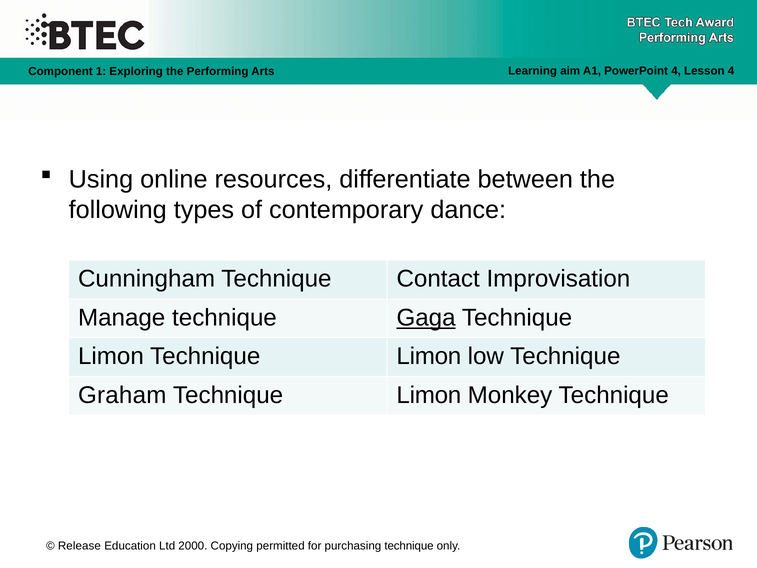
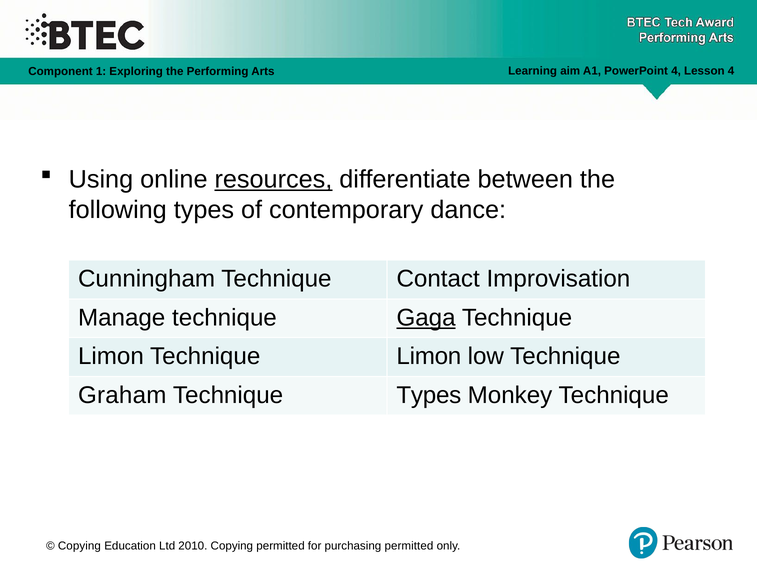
resources underline: none -> present
Limon at (429, 395): Limon -> Types
Release at (79, 546): Release -> Copying
2000: 2000 -> 2010
purchasing technique: technique -> permitted
